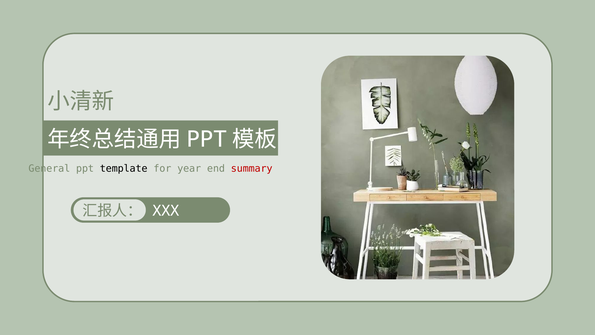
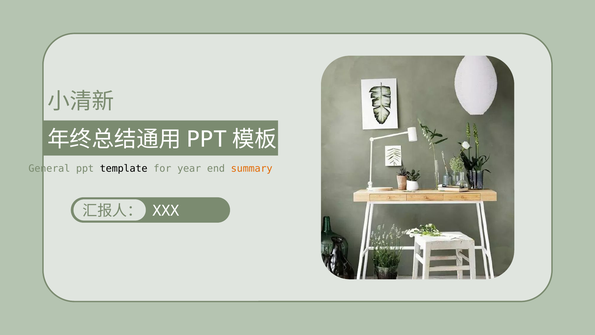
summary colour: red -> orange
